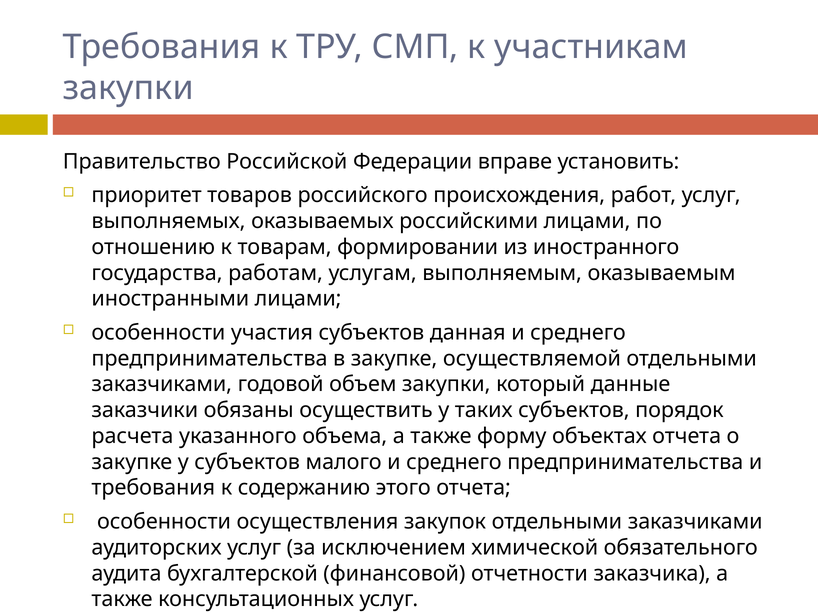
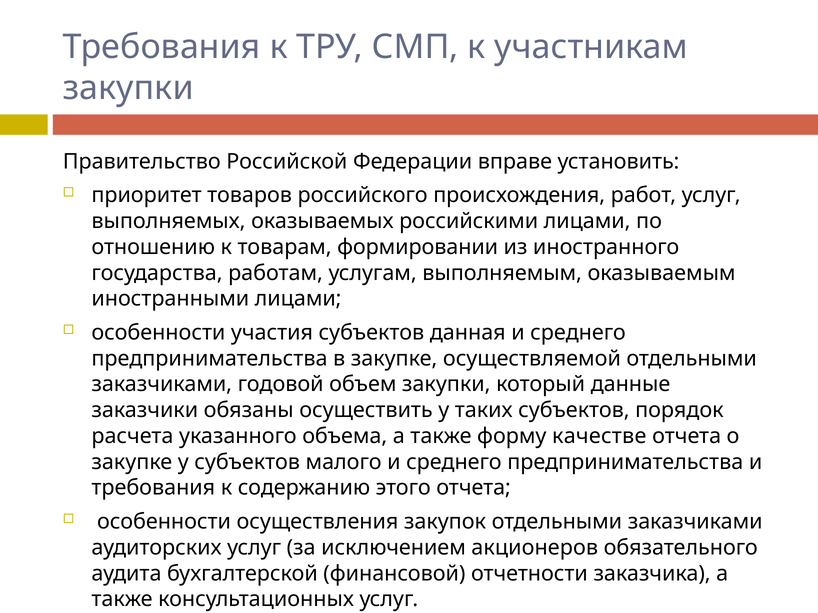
объектах: объектах -> качестве
химической: химической -> акционеров
